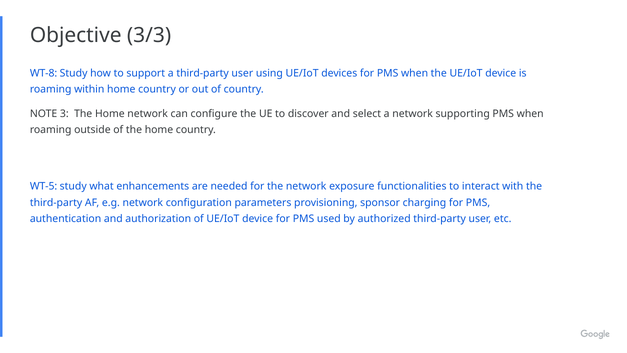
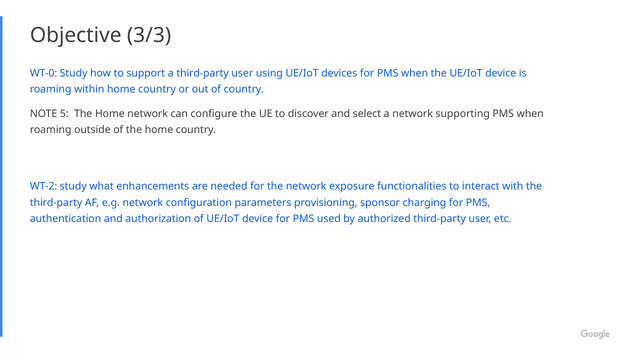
WT-8: WT-8 -> WT-0
3: 3 -> 5
WT-5: WT-5 -> WT-2
